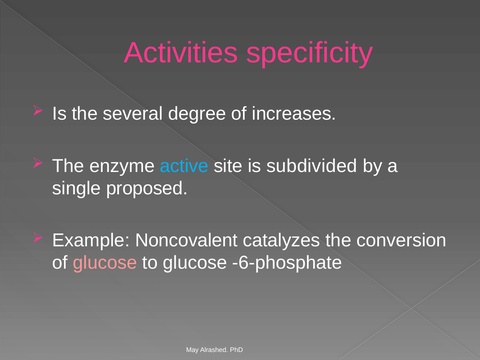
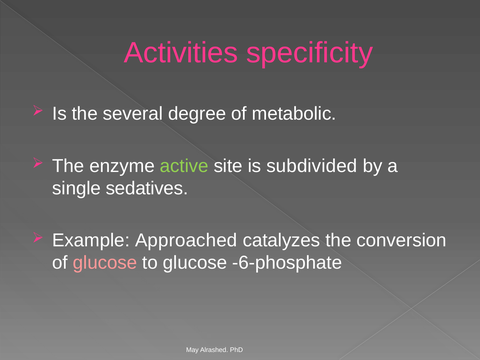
increases: increases -> metabolic
active colour: light blue -> light green
proposed: proposed -> sedatives
Noncovalent: Noncovalent -> Approached
